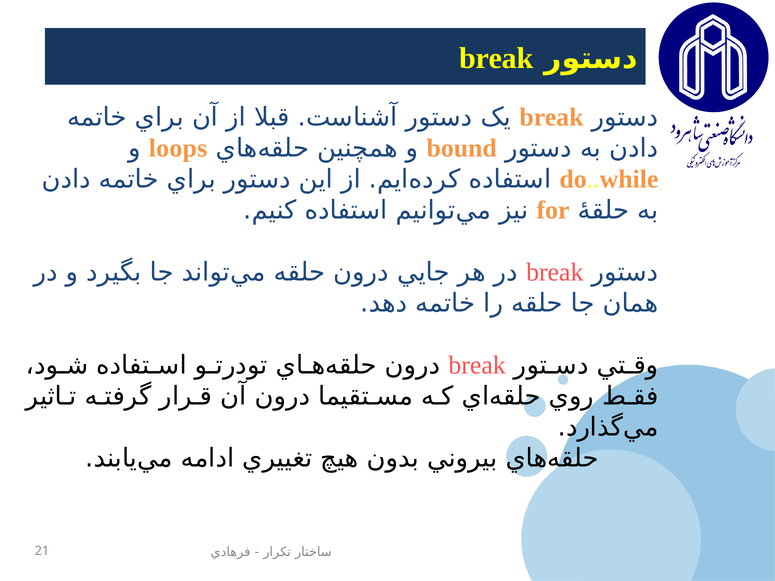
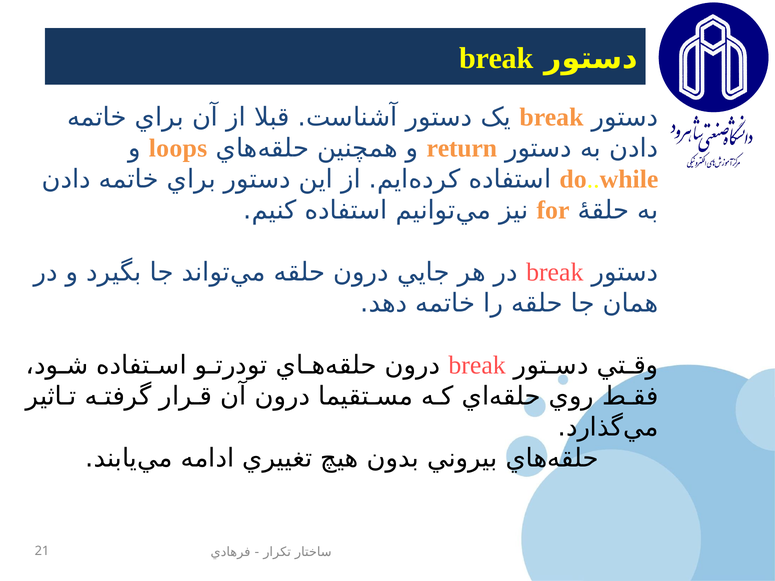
bound: bound -> return
